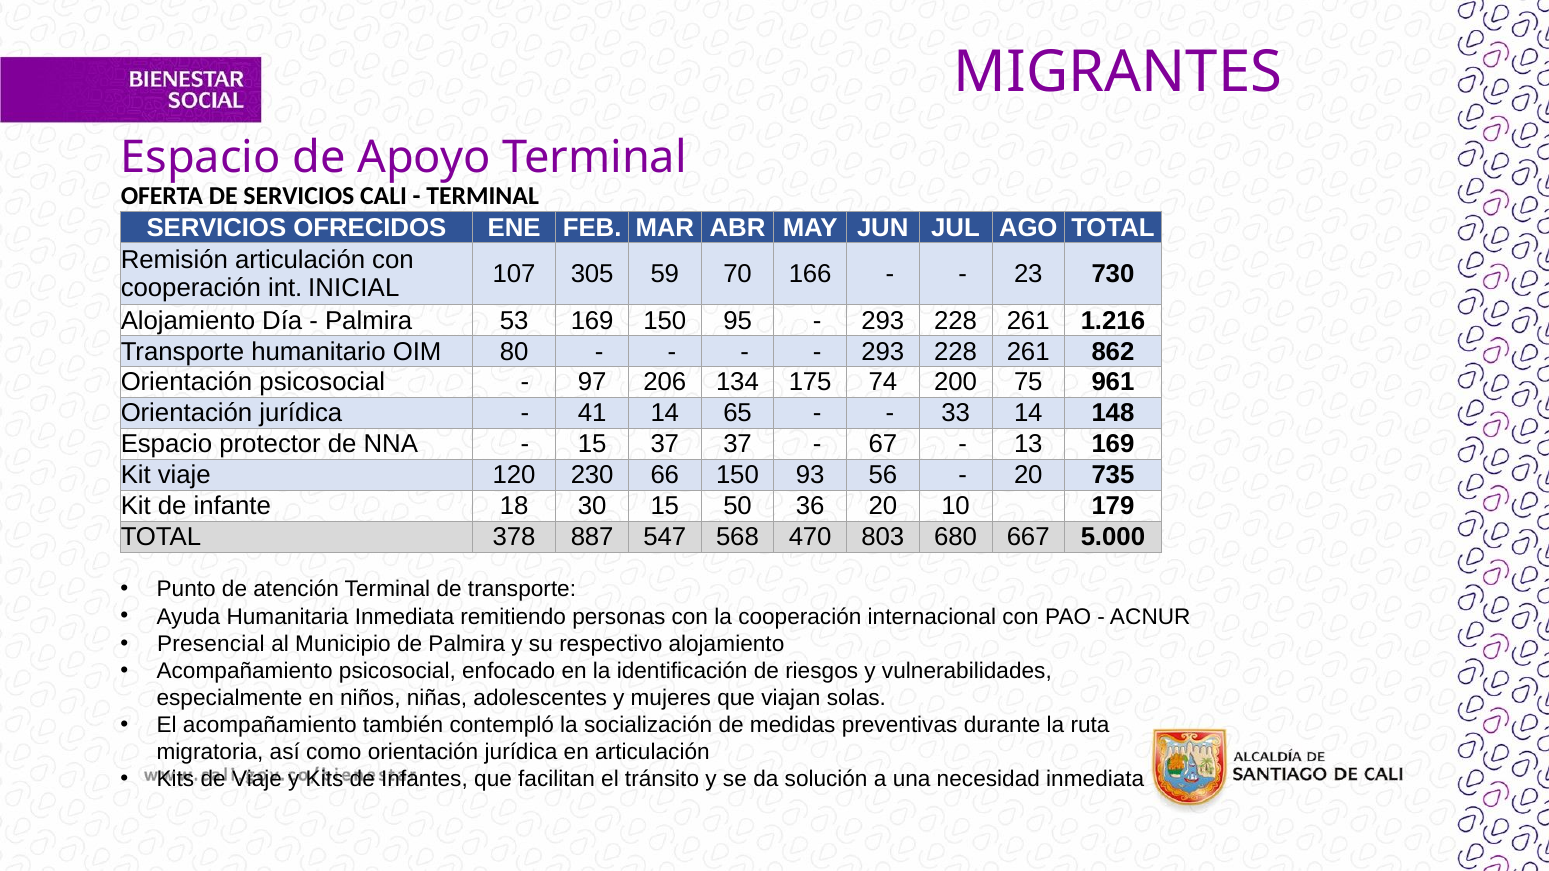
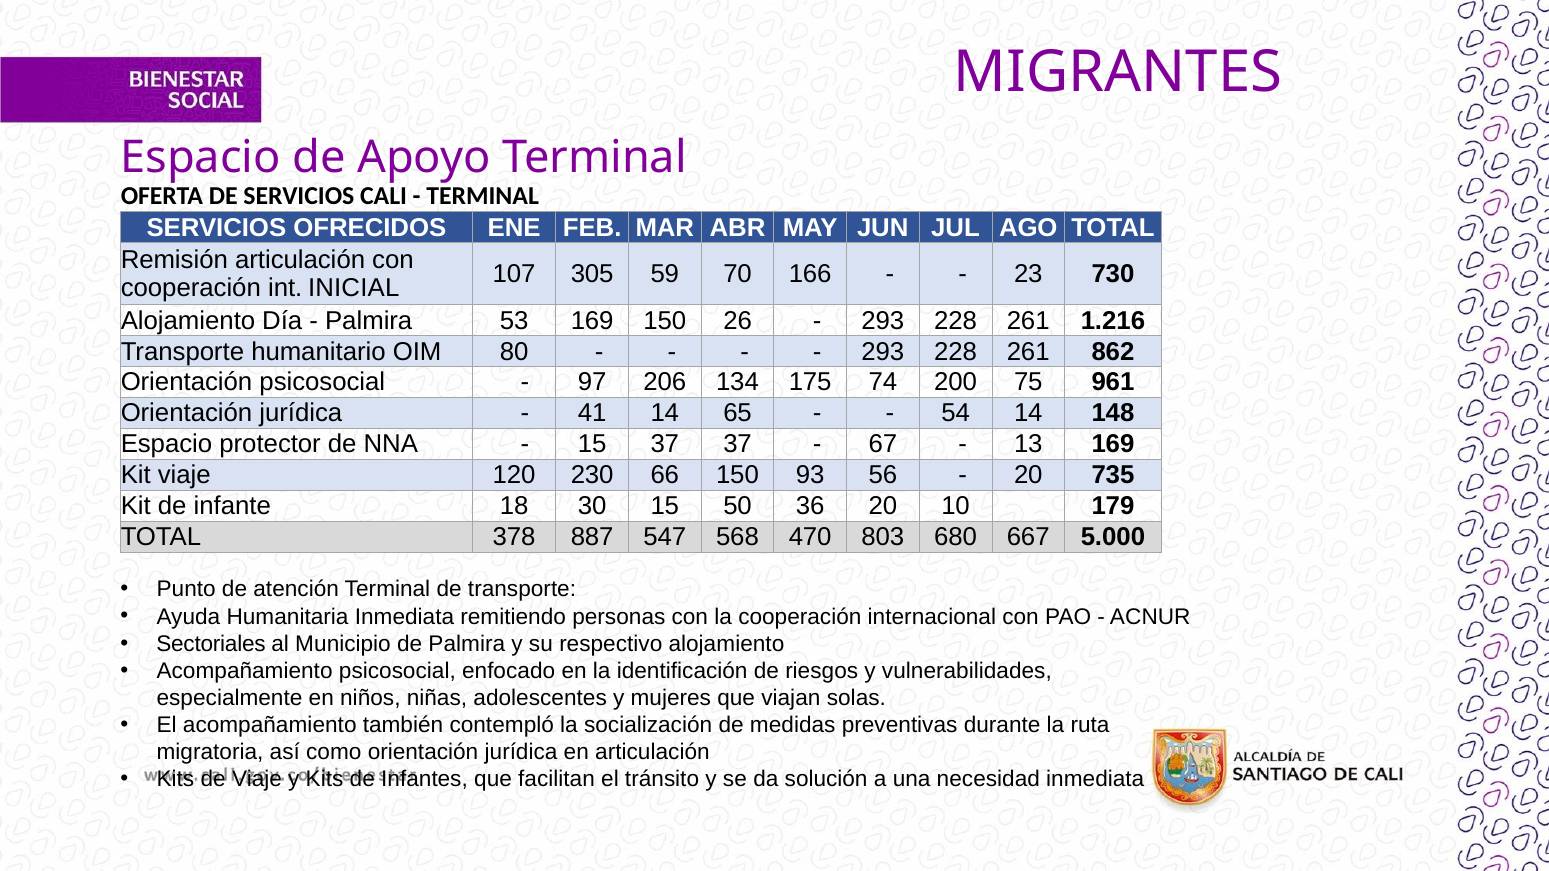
95: 95 -> 26
33: 33 -> 54
Presencial: Presencial -> Sectoriales
